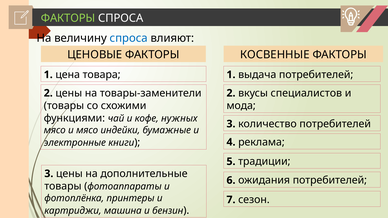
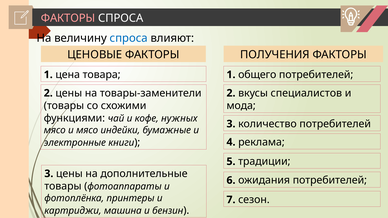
ФАКТОРЫ at (68, 18) colour: light green -> pink
КОСВЕННЫЕ: КОСВЕННЫЕ -> ПОЛУЧЕНИЯ
выдача: выдача -> общего
